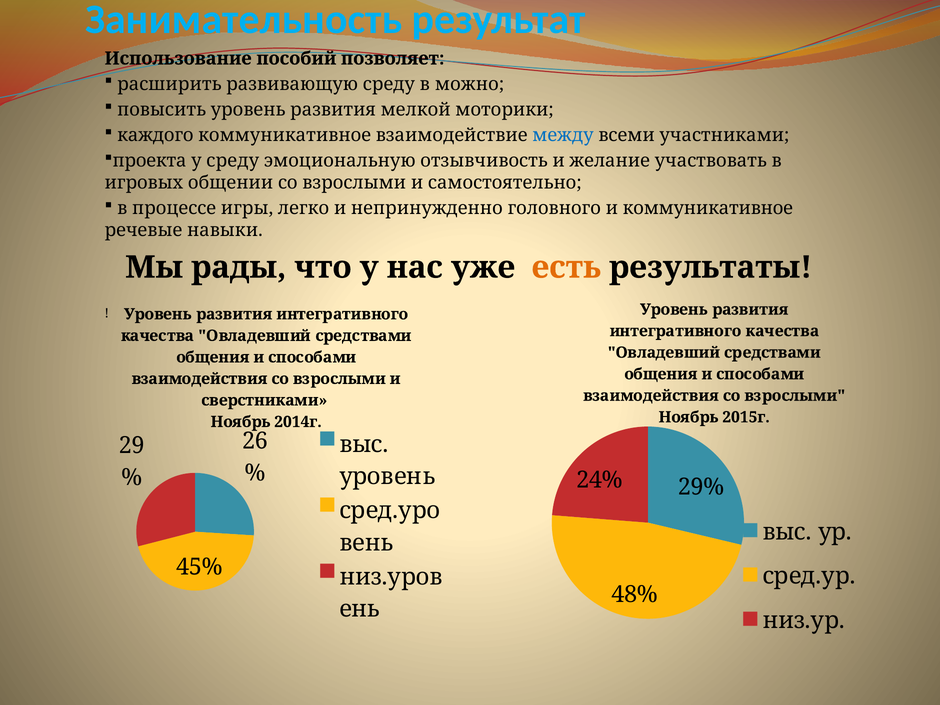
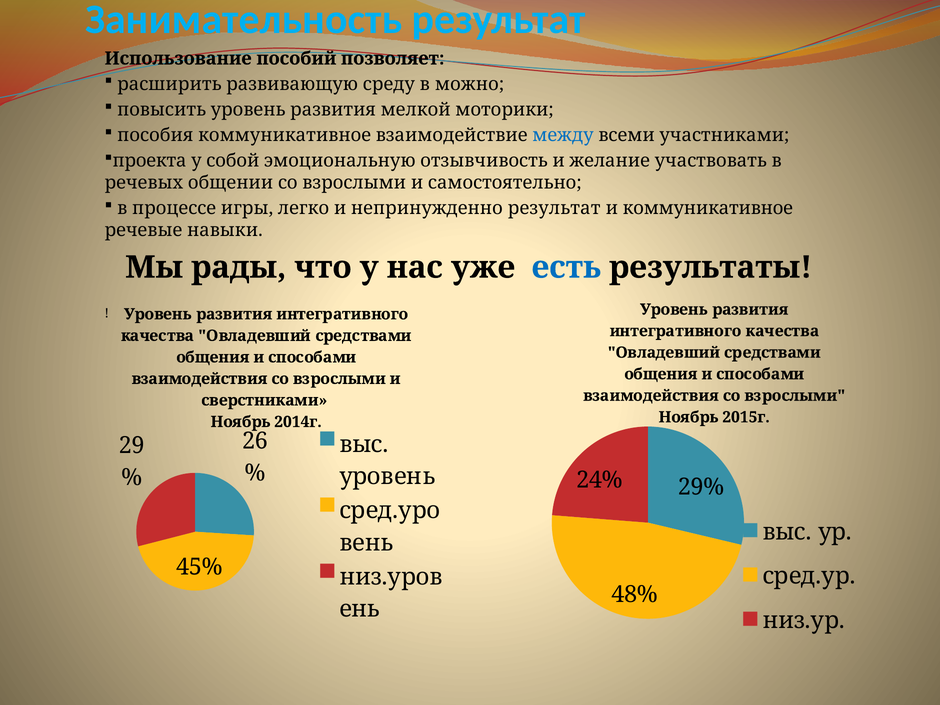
каждого: каждого -> пособия
у среду: среду -> собой
игровых: игровых -> речевых
непринужденно головного: головного -> результат
есть colour: orange -> blue
